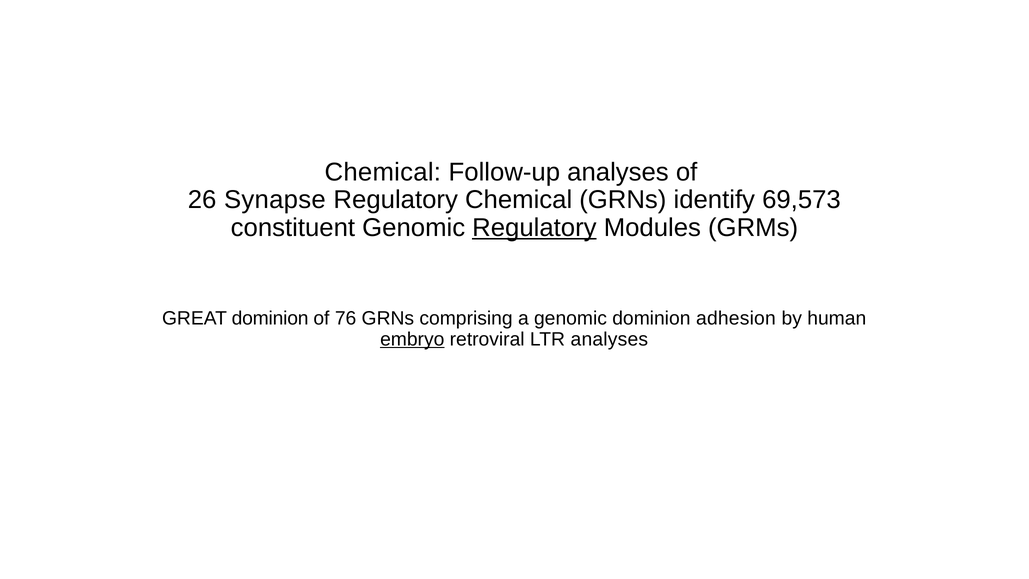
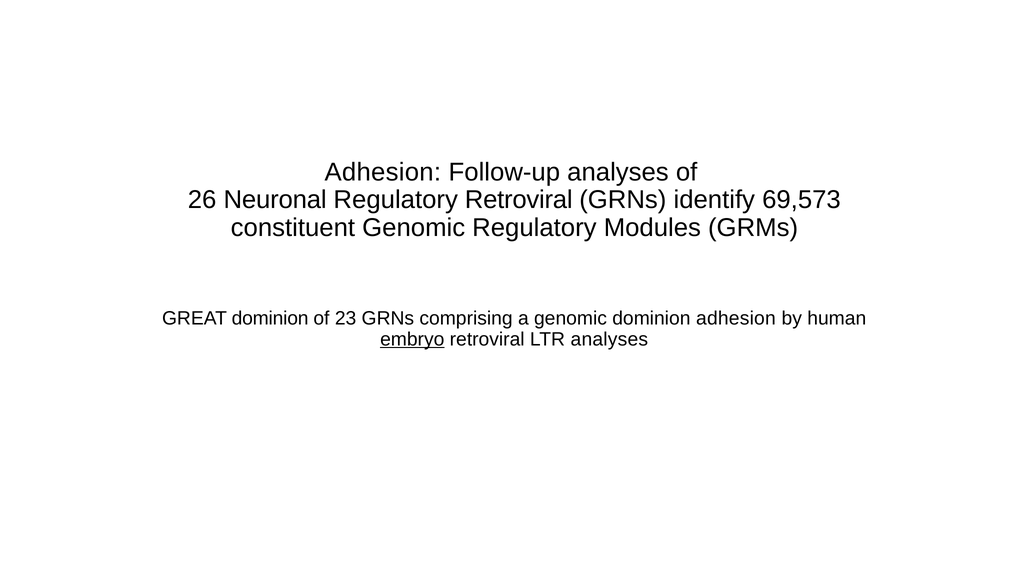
Chemical at (383, 172): Chemical -> Adhesion
Synapse: Synapse -> Neuronal
Regulatory Chemical: Chemical -> Retroviral
Regulatory at (534, 228) underline: present -> none
76: 76 -> 23
